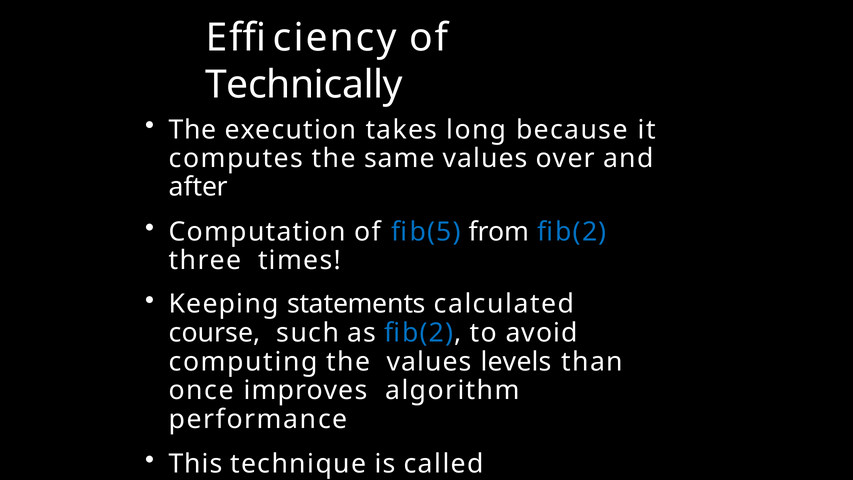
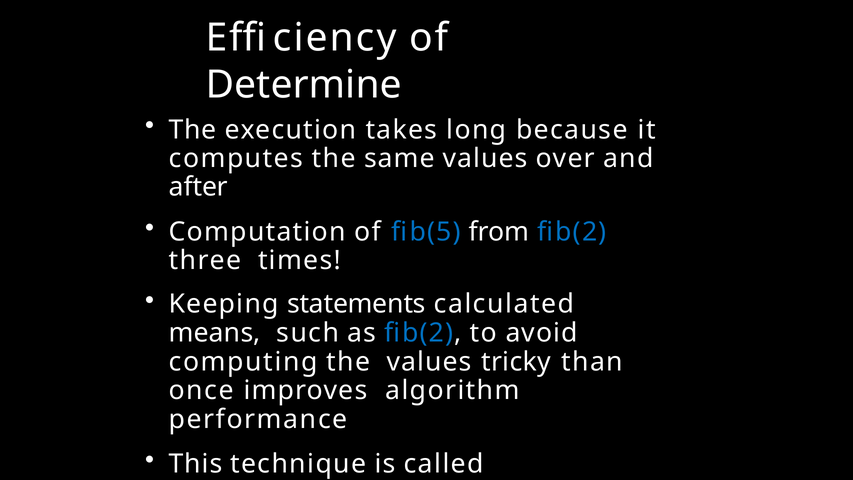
Technically: Technically -> Determine
course: course -> means
levels: levels -> tricky
